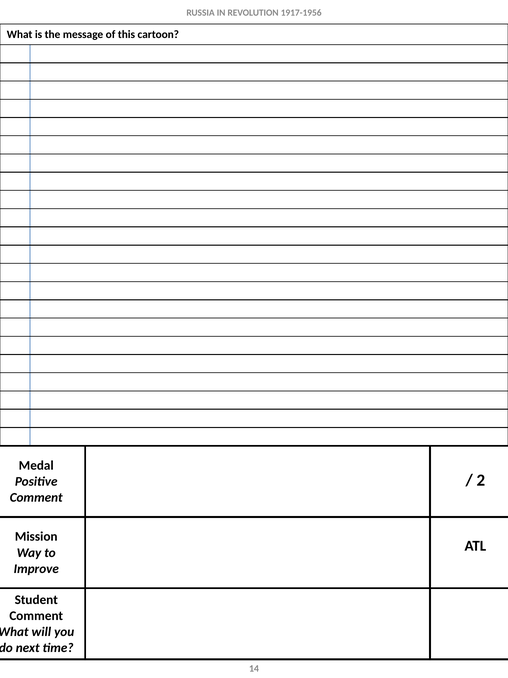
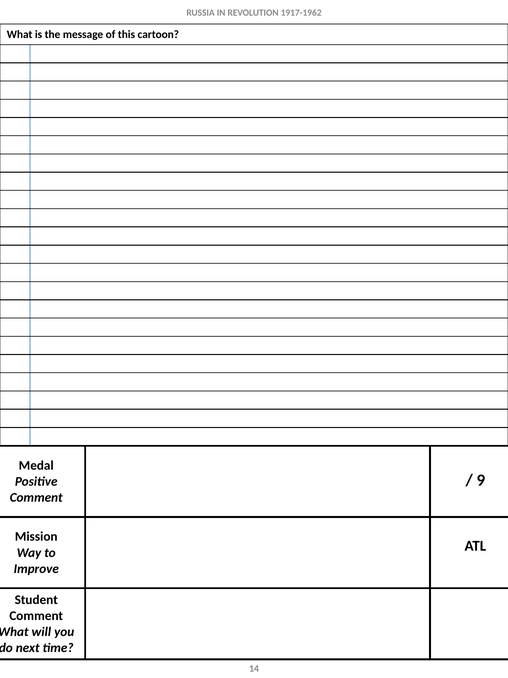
1917-1956: 1917-1956 -> 1917-1962
2: 2 -> 9
